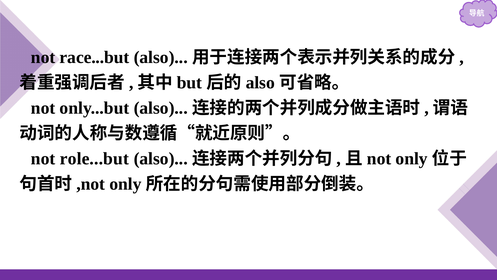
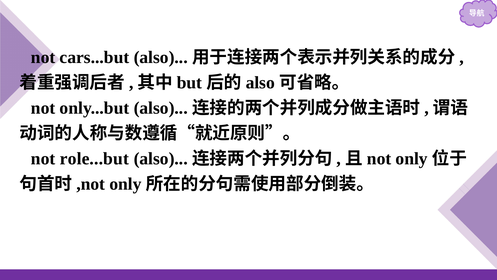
race...but: race...but -> cars...but
